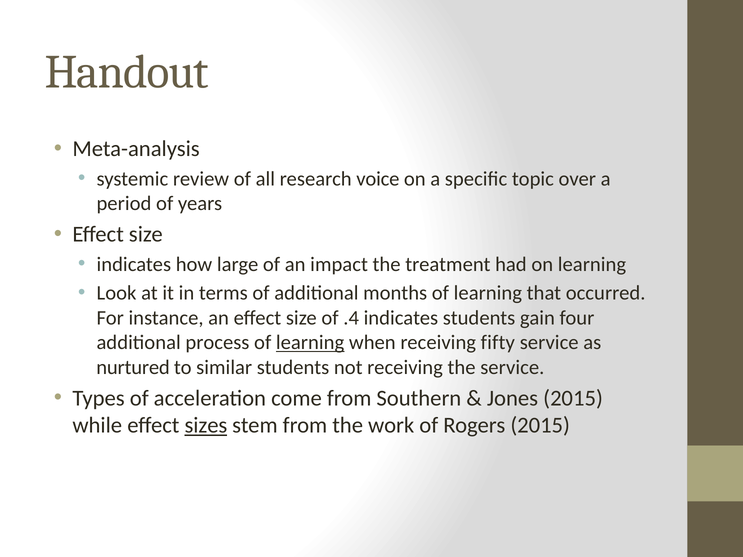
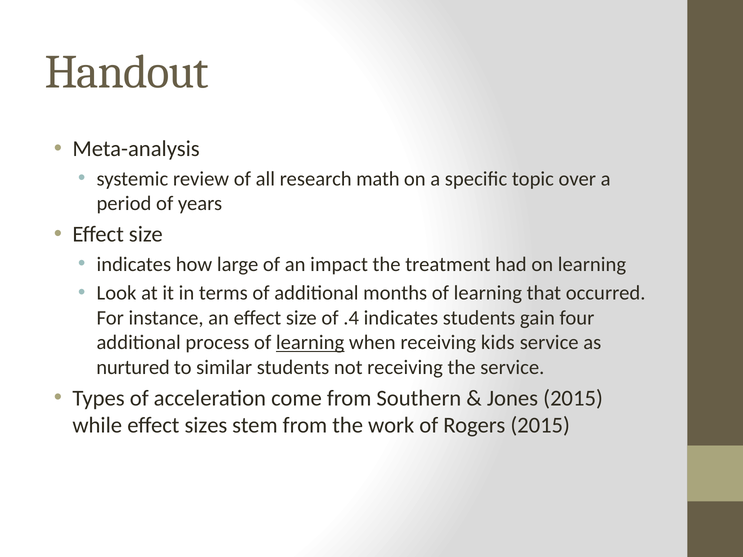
voice: voice -> math
fifty: fifty -> kids
sizes underline: present -> none
